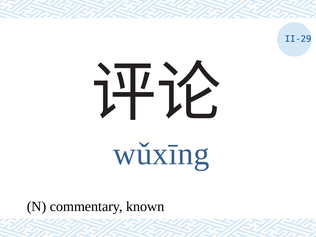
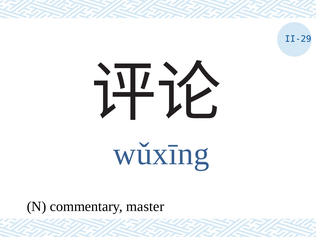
known: known -> master
